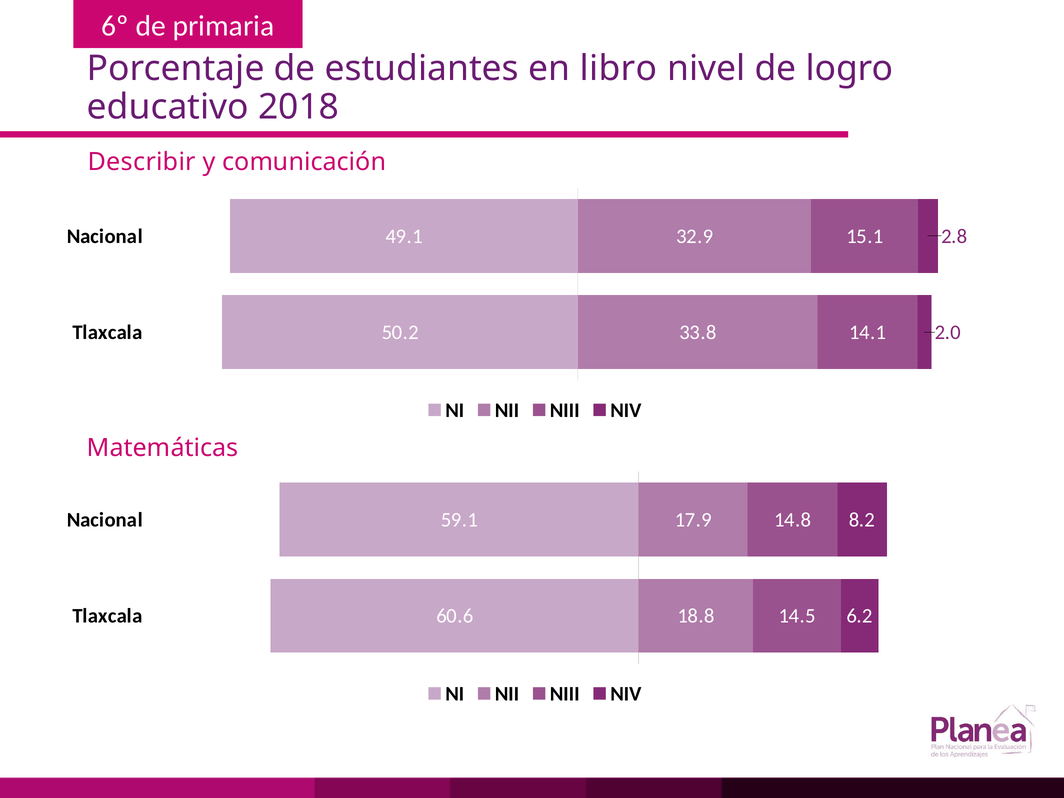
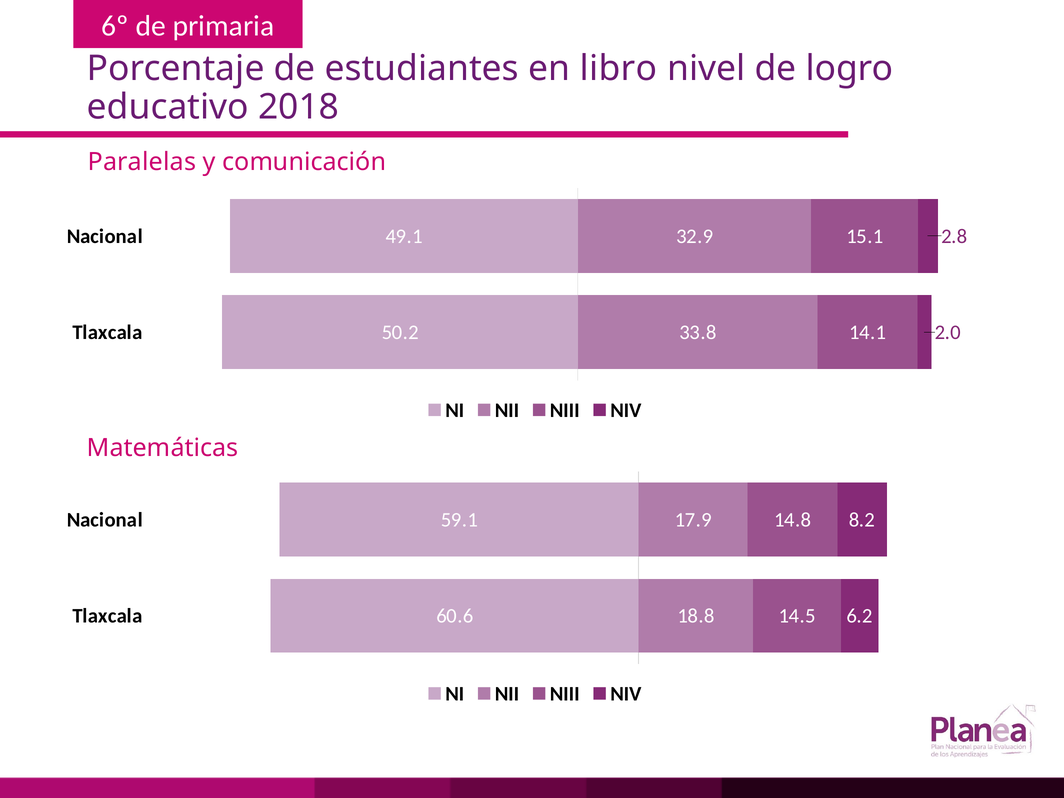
Describir: Describir -> Paralelas
